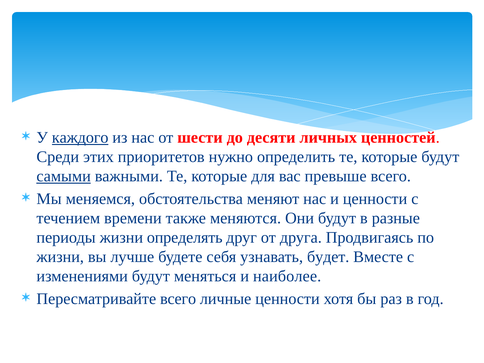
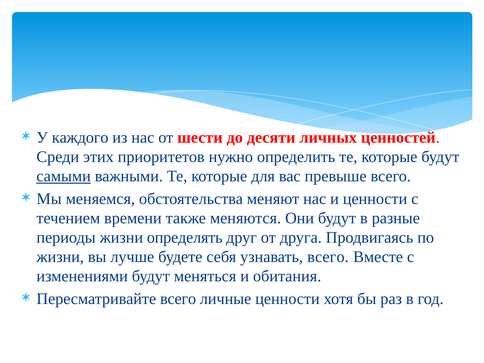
каждого underline: present -> none
узнавать будет: будет -> всего
наиболее: наиболее -> обитания
